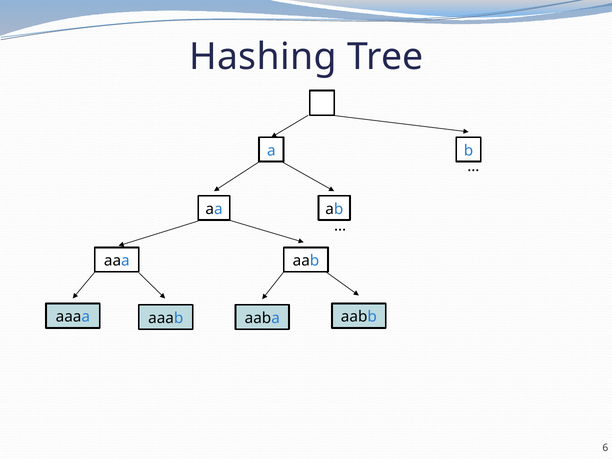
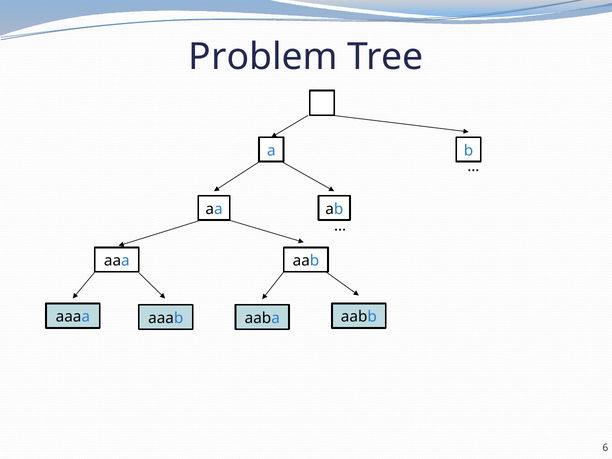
Hashing: Hashing -> Problem
